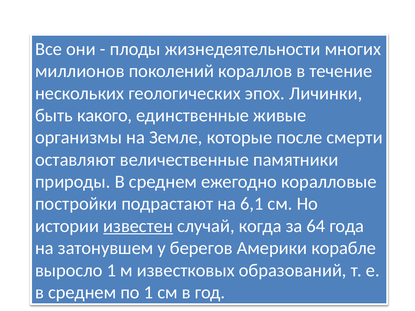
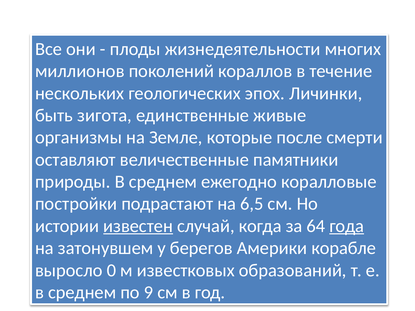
какого: какого -> зигота
6,1: 6,1 -> 6,5
года underline: none -> present
выросло 1: 1 -> 0
по 1: 1 -> 9
